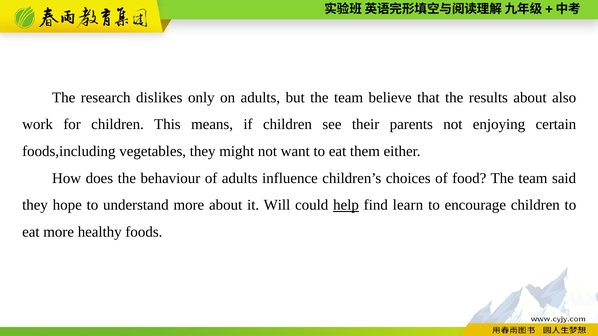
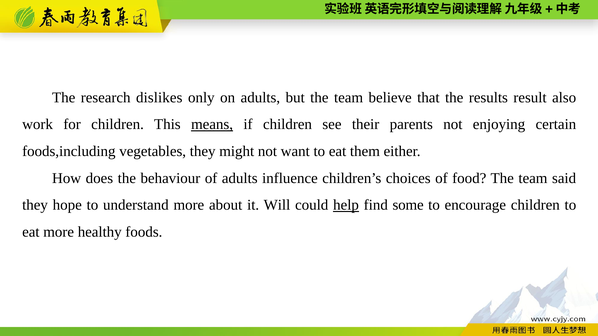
results about: about -> result
means underline: none -> present
learn: learn -> some
